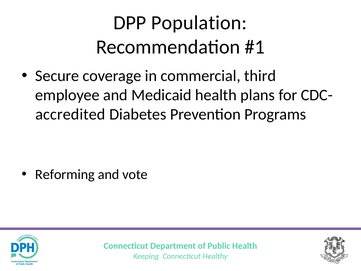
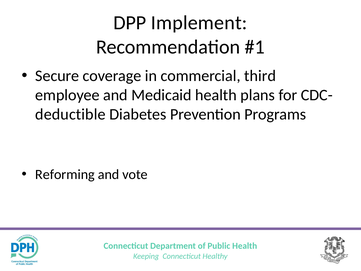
Population: Population -> Implement
accredited: accredited -> deductible
